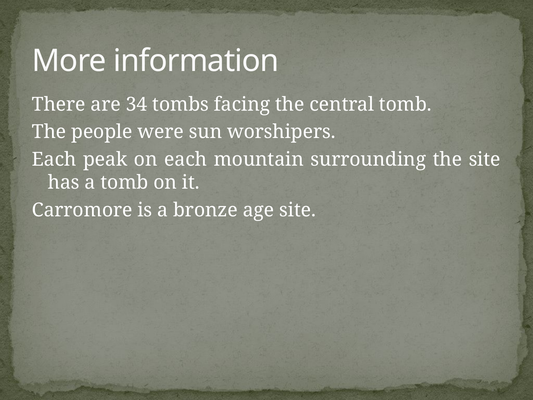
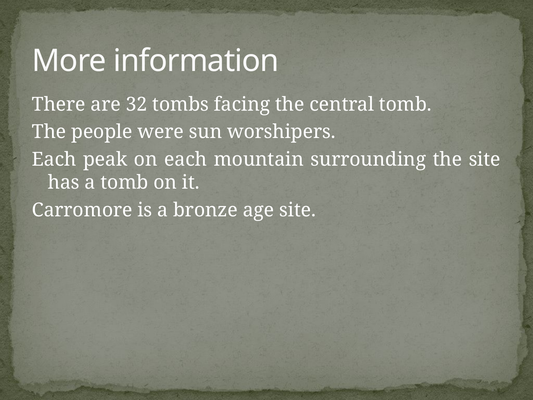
34: 34 -> 32
